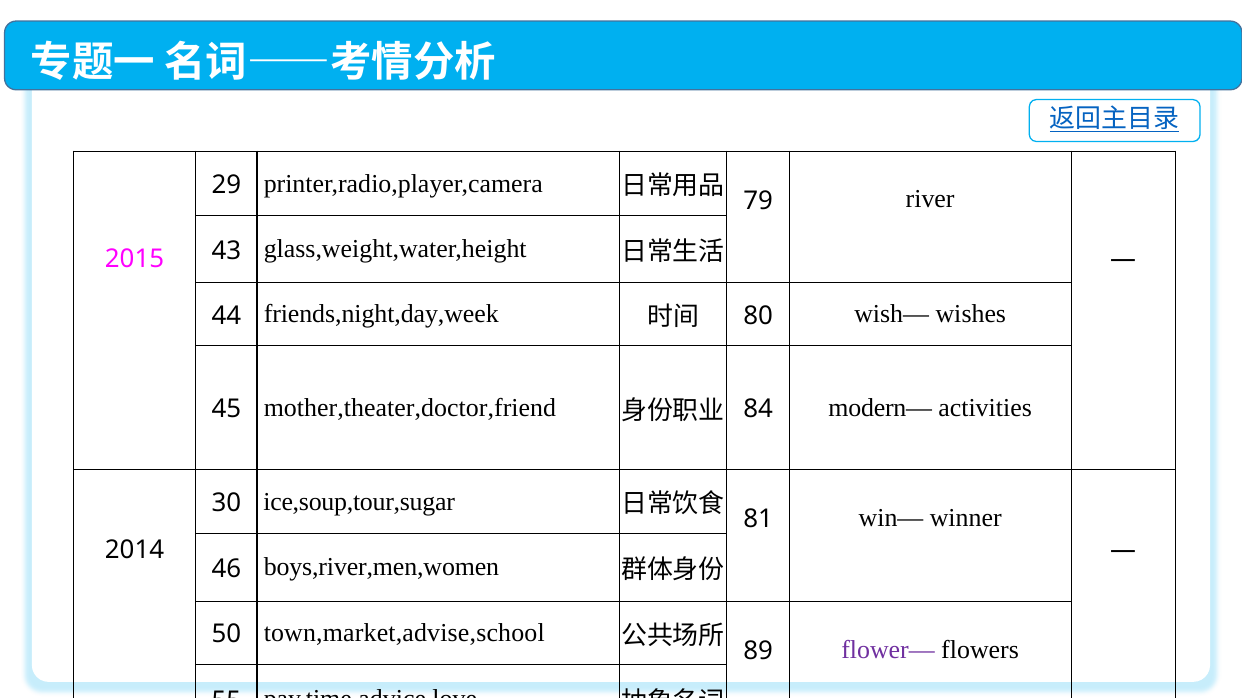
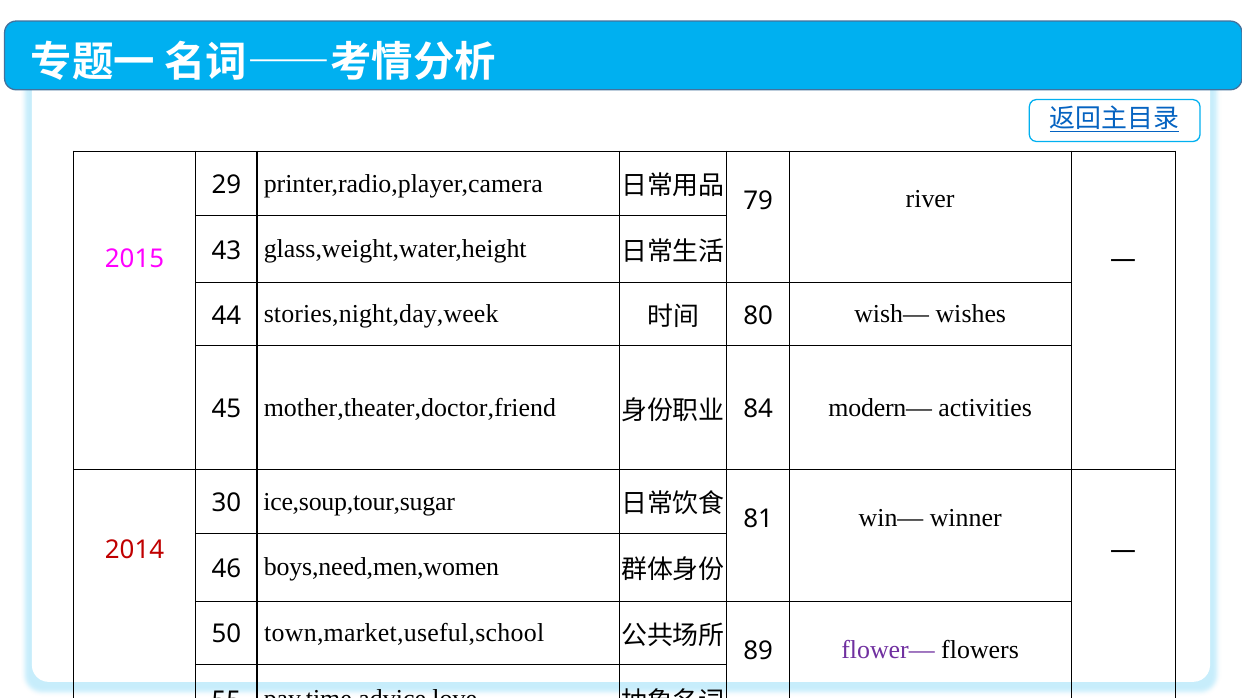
friends,night,day,week: friends,night,day,week -> stories,night,day,week
2014 colour: black -> red
boys,river,men,women: boys,river,men,women -> boys,need,men,women
town,market,advise,school: town,market,advise,school -> town,market,useful,school
